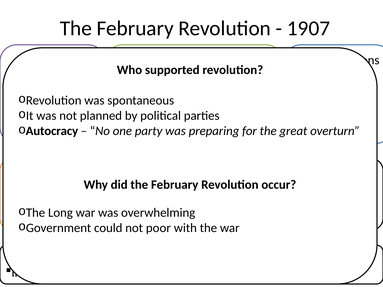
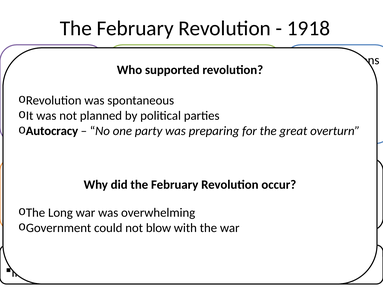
1907: 1907 -> 1918
poor: poor -> blow
